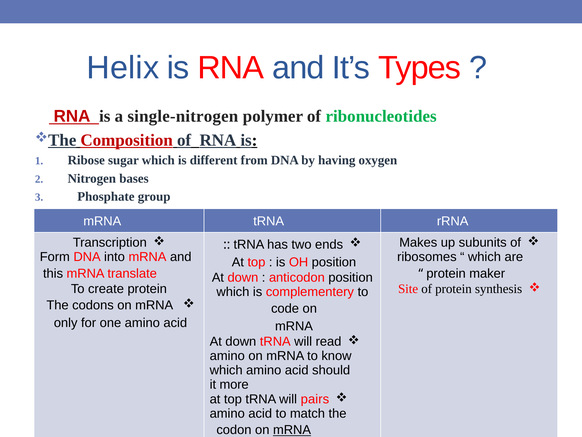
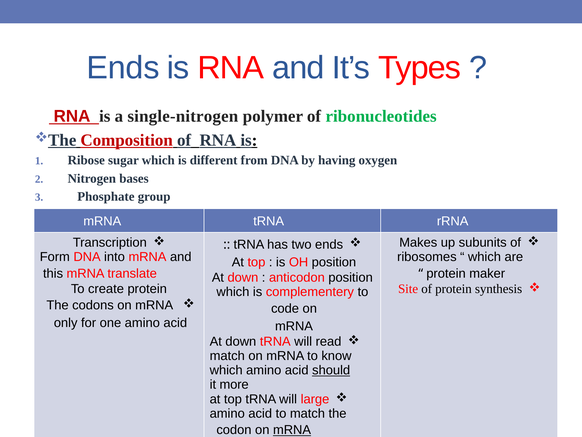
Helix at (123, 68): Helix -> Ends
amino at (227, 356): amino -> match
should underline: none -> present
pairs: pairs -> large
